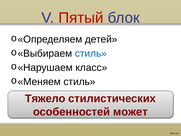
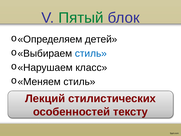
Пятый colour: red -> green
Тяжело: Тяжело -> Лекций
может: может -> тексту
